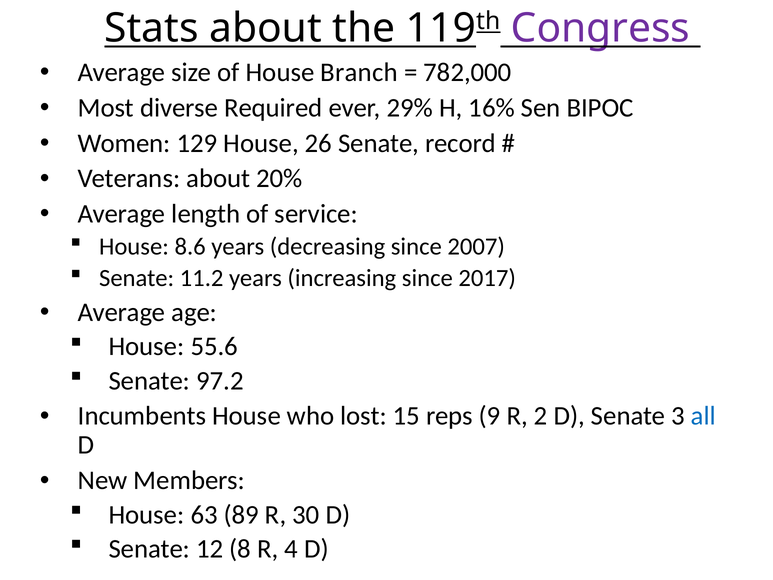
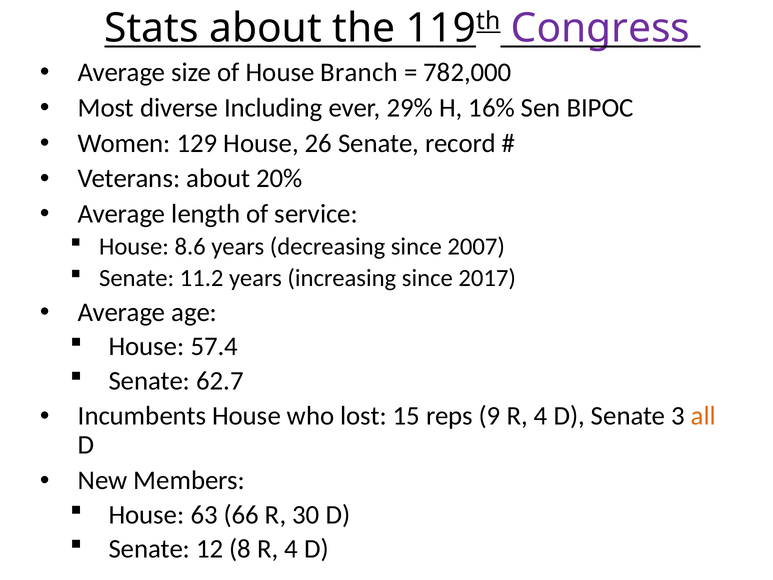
Required: Required -> Including
55.6: 55.6 -> 57.4
97.2: 97.2 -> 62.7
9 R 2: 2 -> 4
all colour: blue -> orange
89: 89 -> 66
